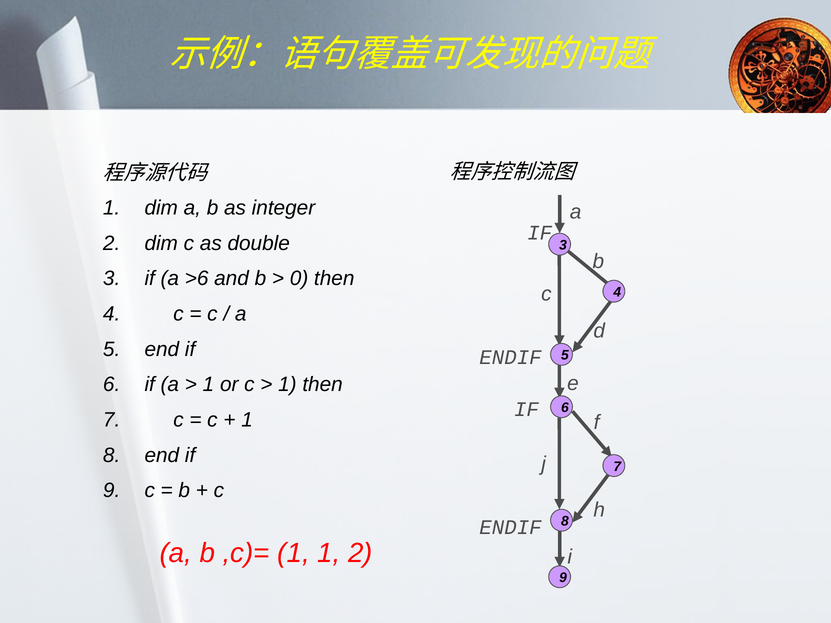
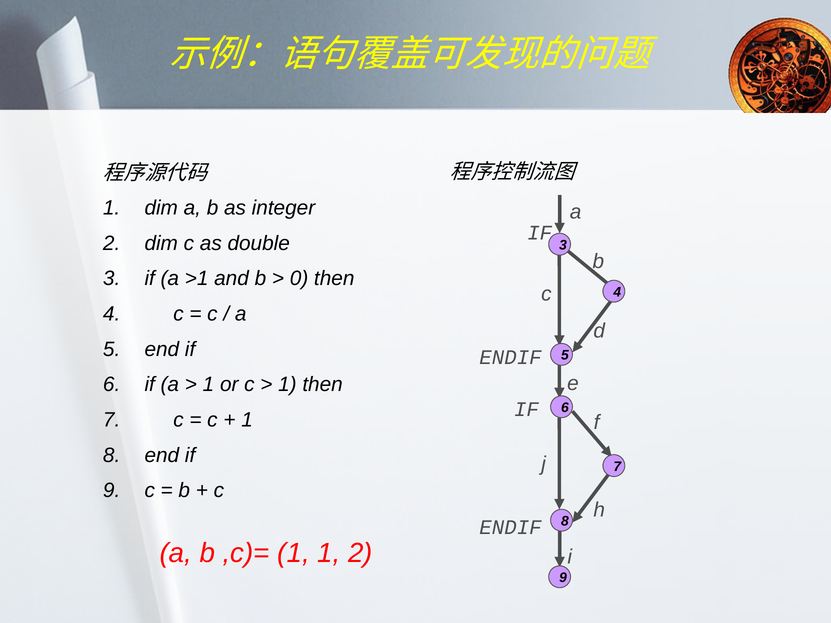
>6: >6 -> >1
